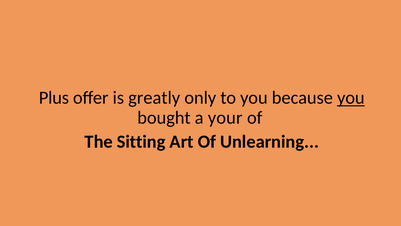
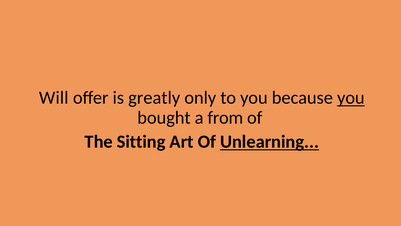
Plus: Plus -> Will
your: your -> from
Unlearning underline: none -> present
